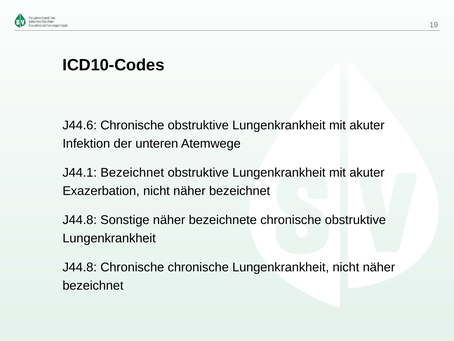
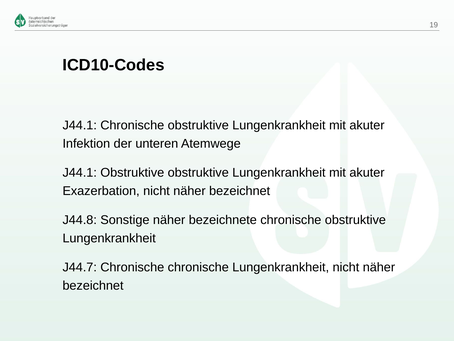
J44.6 at (80, 125): J44.6 -> J44.1
J44.1 Bezeichnet: Bezeichnet -> Obstruktive
J44.8 at (80, 267): J44.8 -> J44.7
